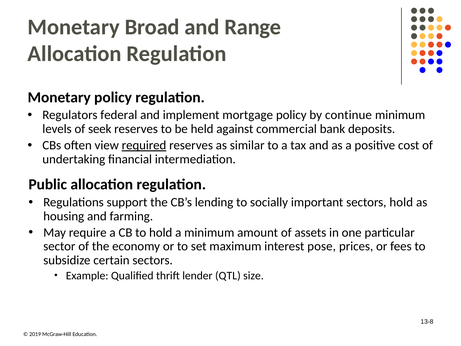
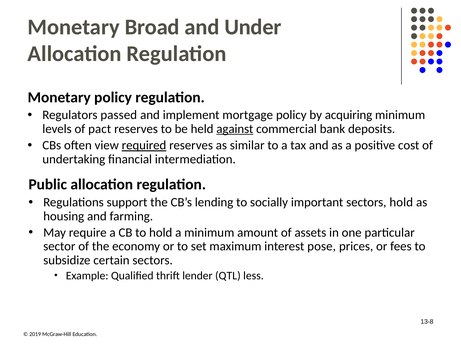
Range: Range -> Under
federal: federal -> passed
continue: continue -> acquiring
seek: seek -> pact
against underline: none -> present
size: size -> less
